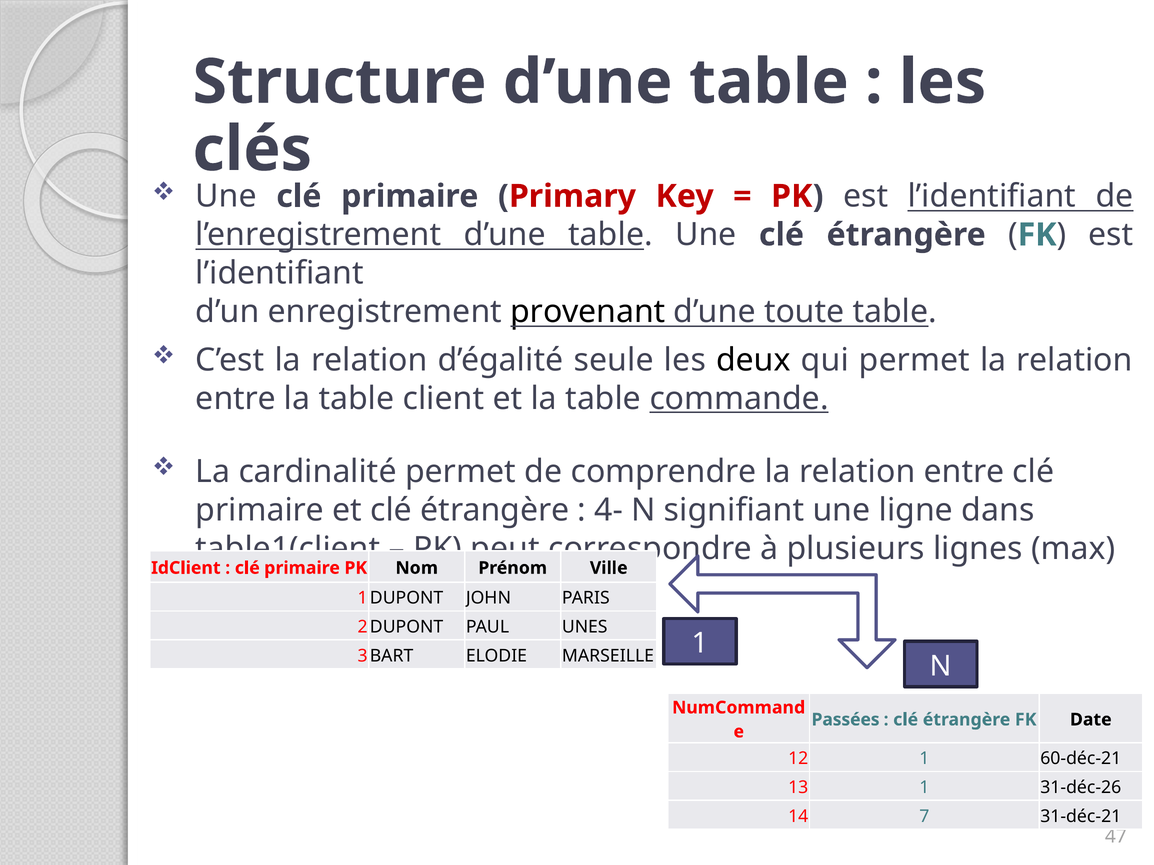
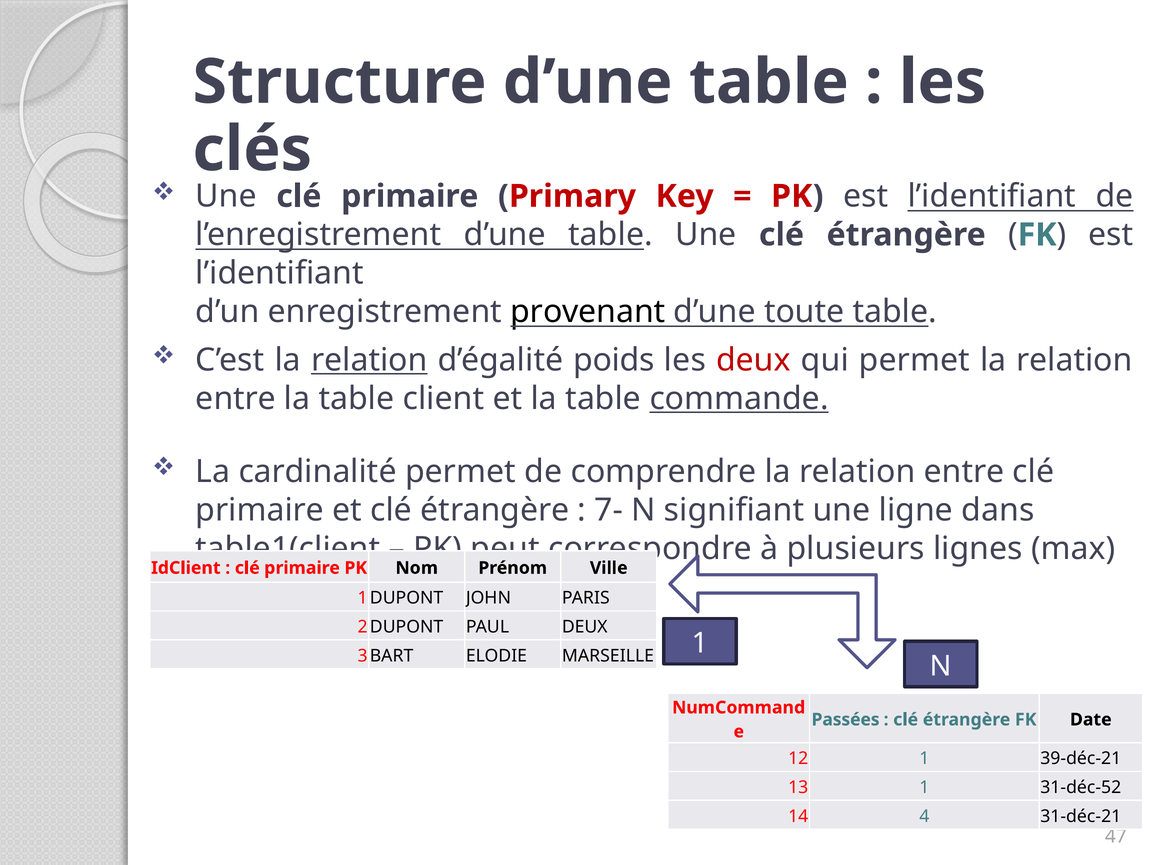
relation at (369, 360) underline: none -> present
seule: seule -> poids
deux at (753, 360) colour: black -> red
4-: 4- -> 7-
PAUL UNES: UNES -> DEUX
60-déc-21: 60-déc-21 -> 39-déc-21
31-déc-26: 31-déc-26 -> 31-déc-52
7: 7 -> 4
